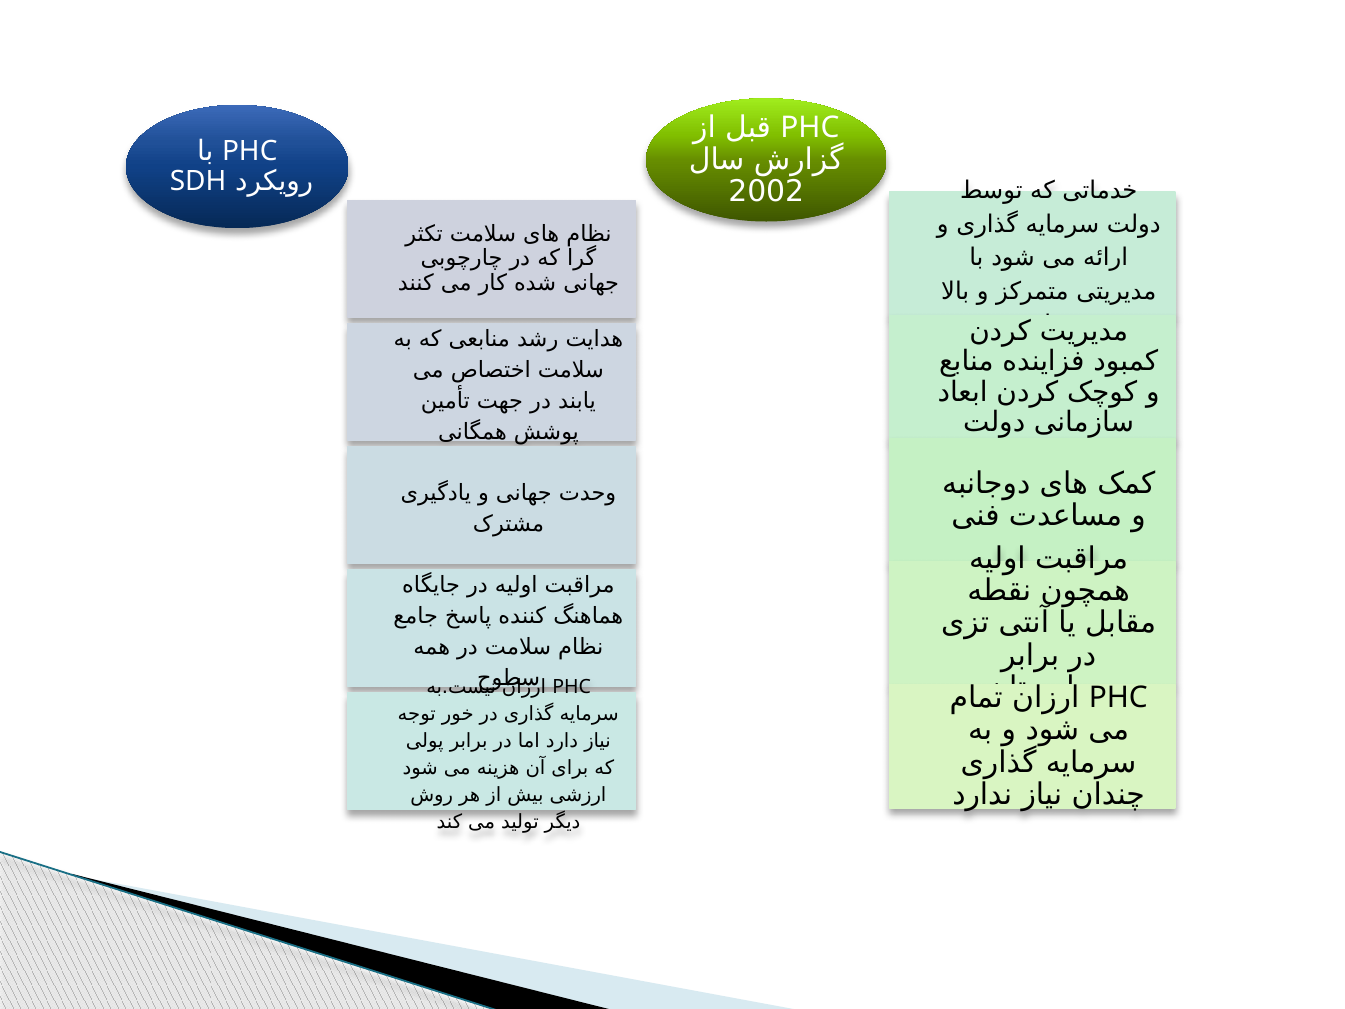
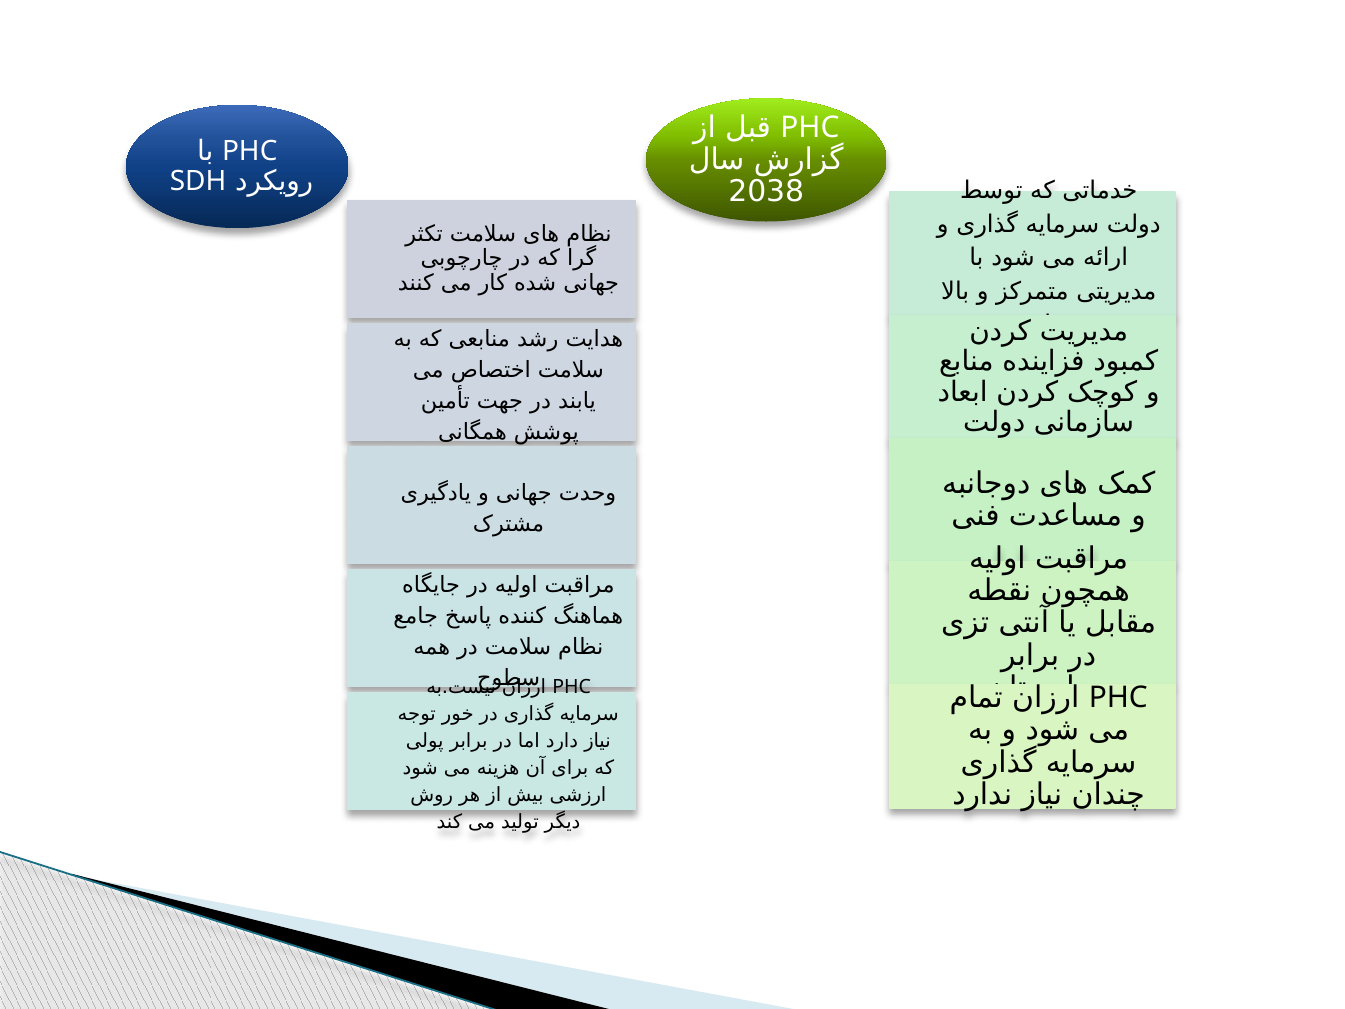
2002: 2002 -> 2038
